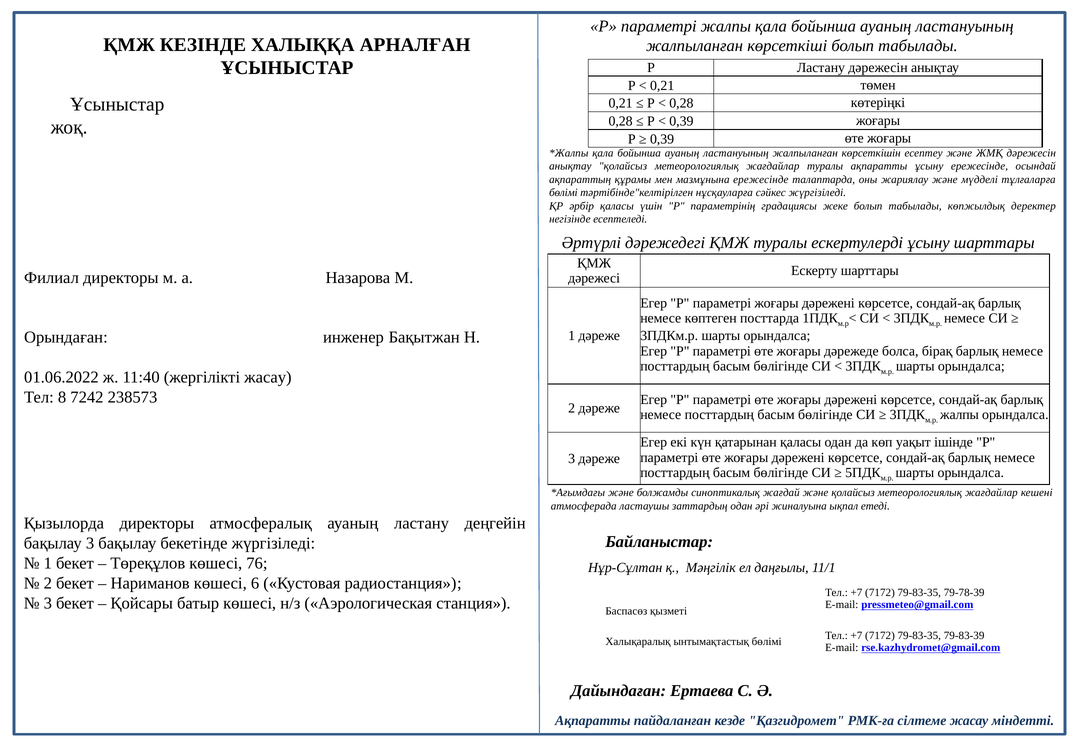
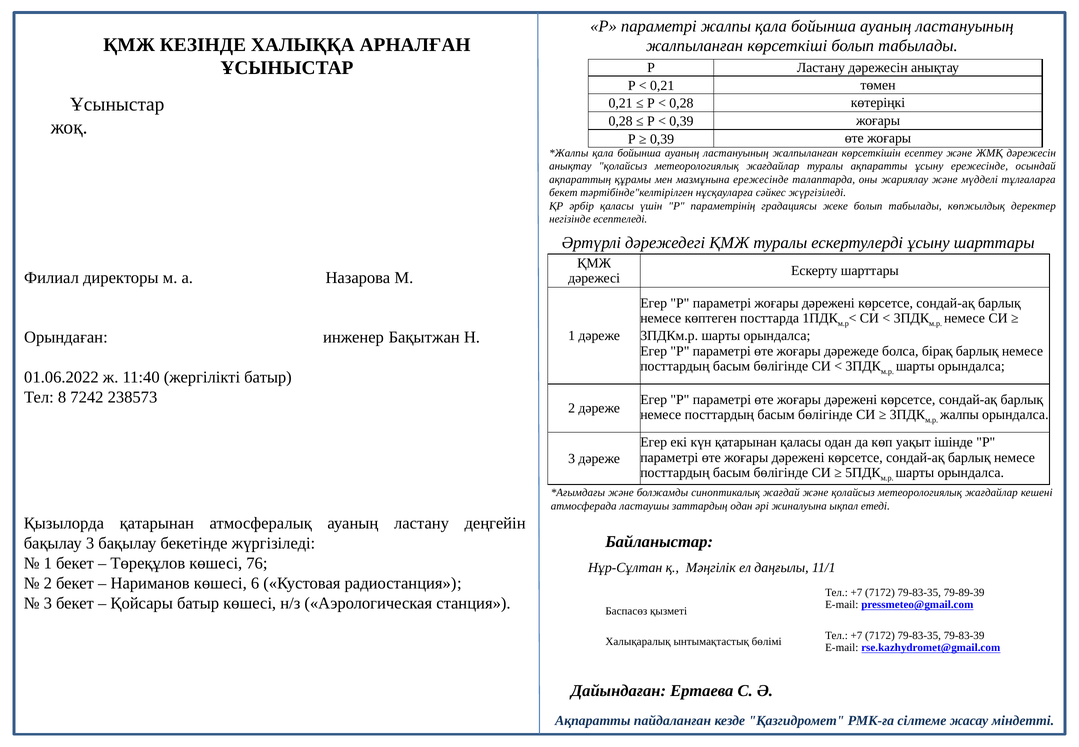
бөлімі at (563, 193): бөлімі -> бекет
жергілікті жасау: жасау -> батыр
Қызылорда директоры: директоры -> қатарынан
79-78-39: 79-78-39 -> 79-89-39
